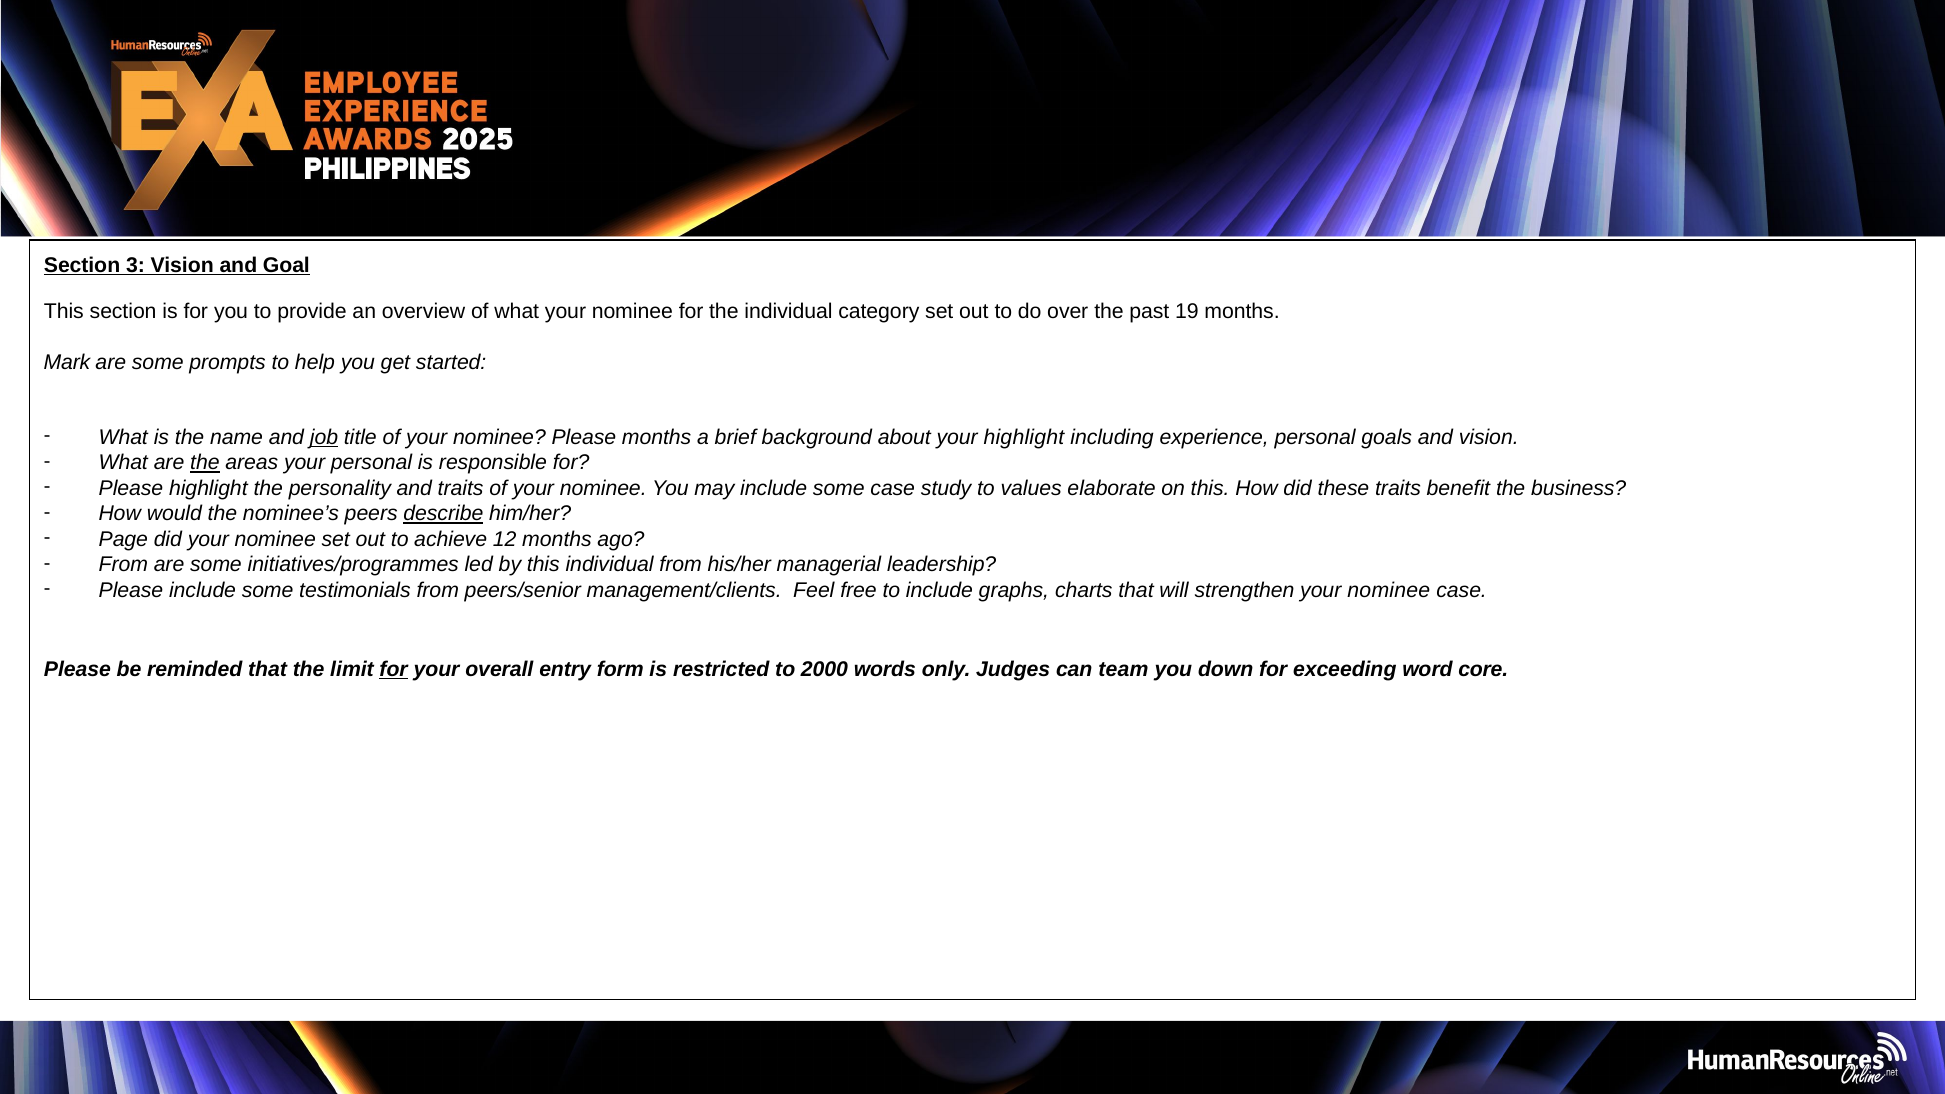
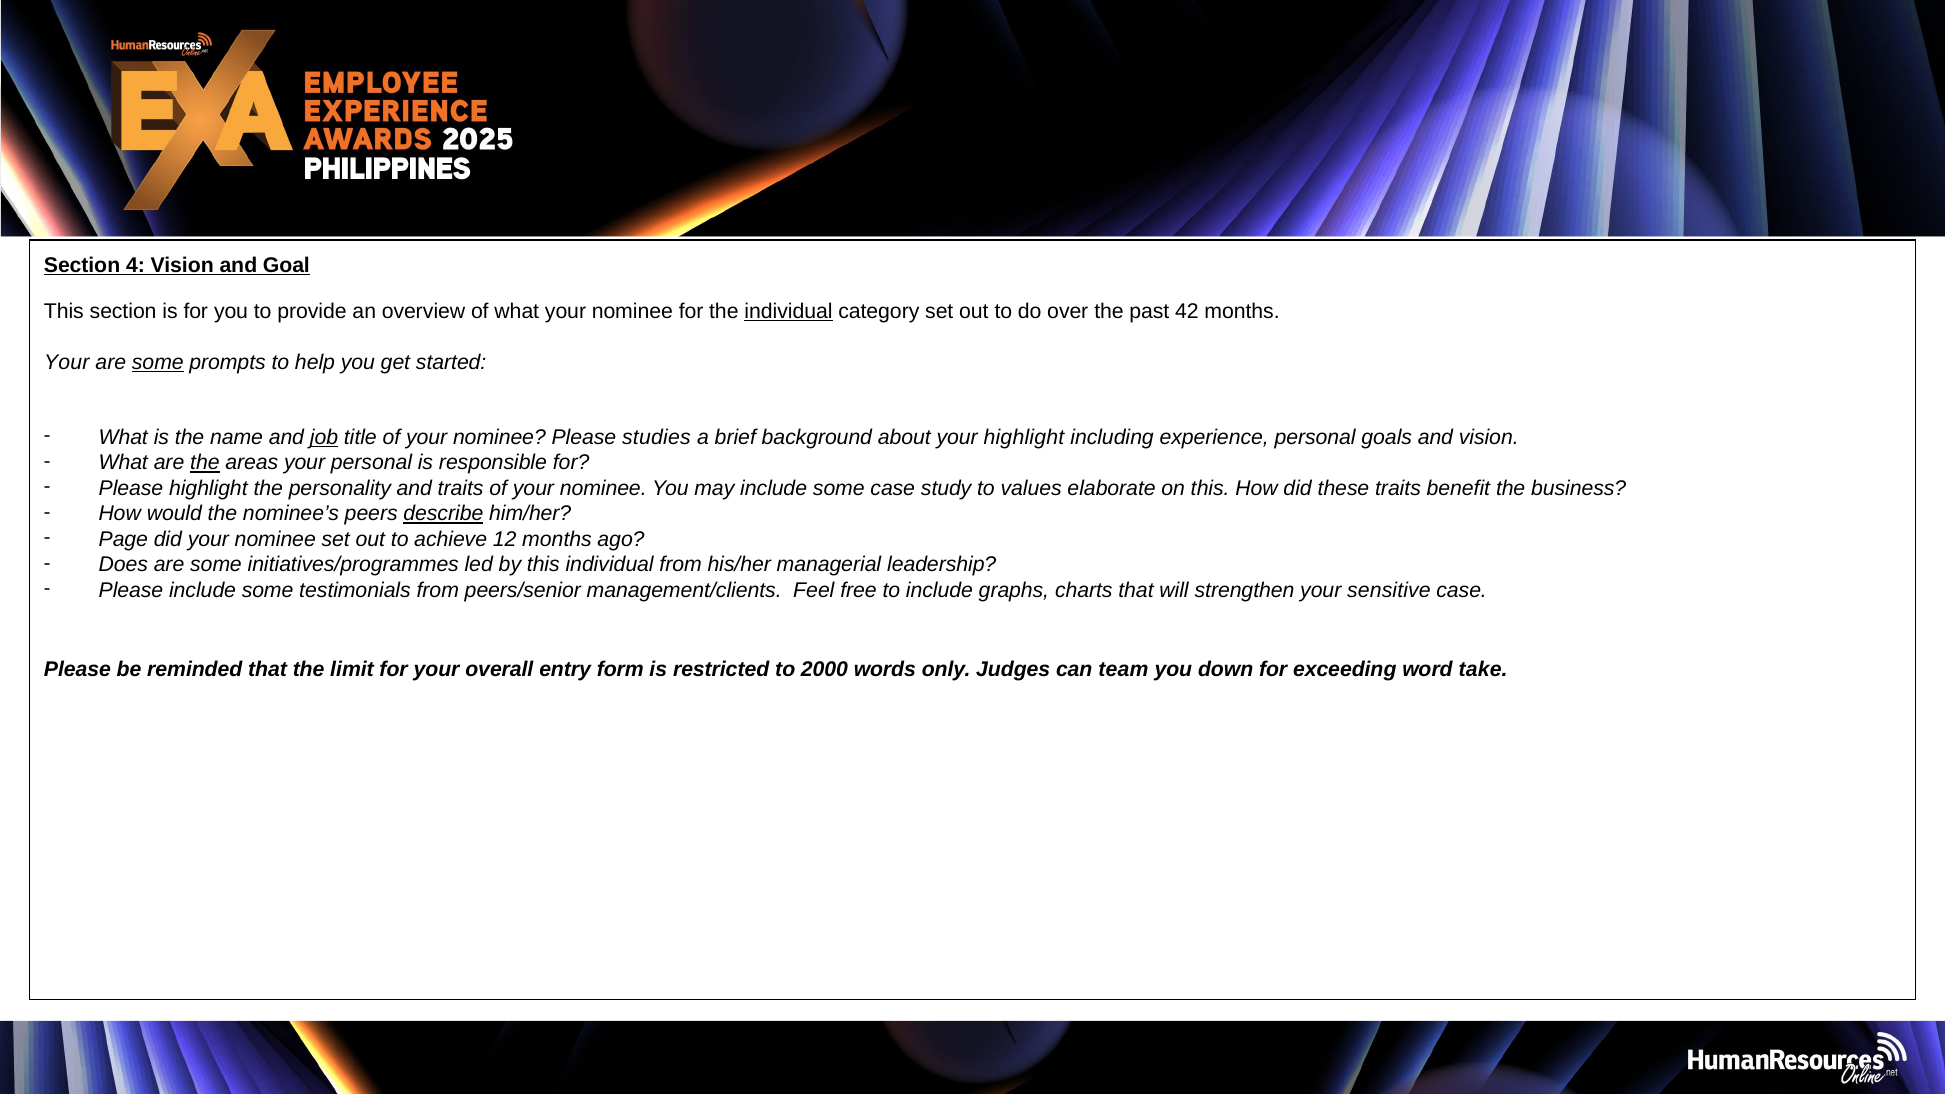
3: 3 -> 4
individual at (788, 311) underline: none -> present
19: 19 -> 42
Mark at (67, 362): Mark -> Your
some at (158, 362) underline: none -> present
Please months: months -> studies
From at (123, 565): From -> Does
strengthen your nominee: nominee -> sensitive
for at (394, 669) underline: present -> none
core: core -> take
